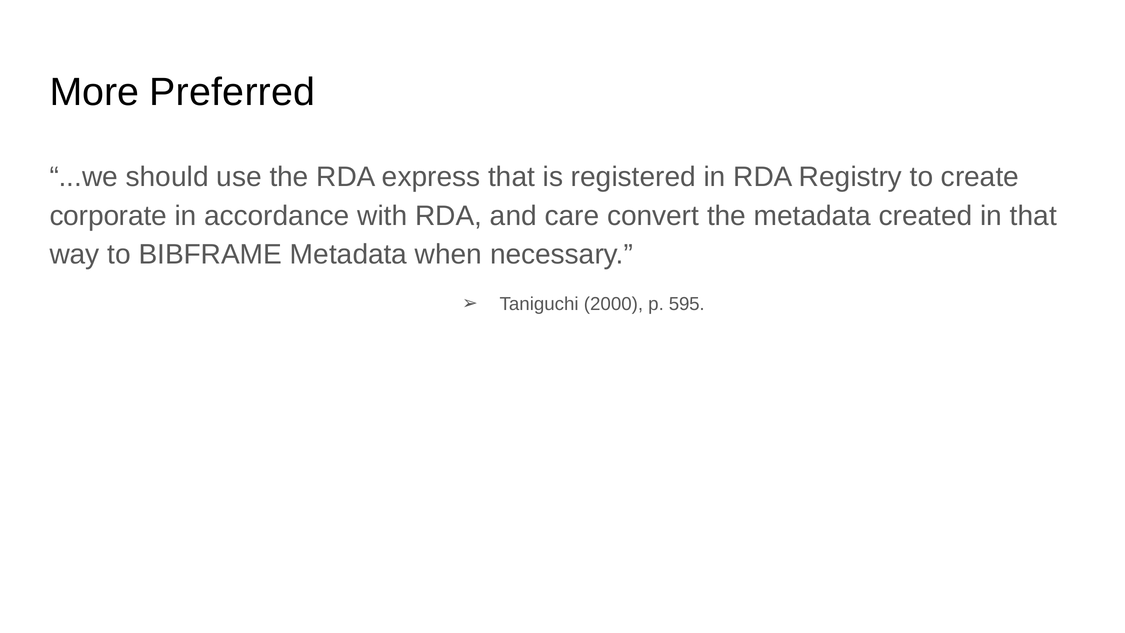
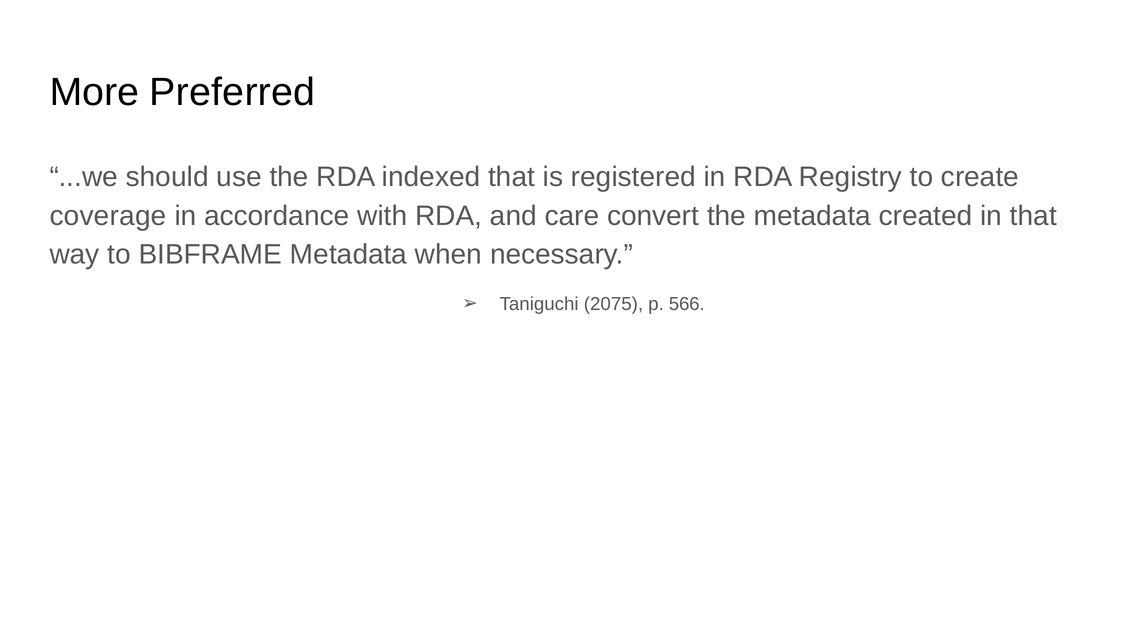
express: express -> indexed
corporate: corporate -> coverage
2000: 2000 -> 2075
595: 595 -> 566
